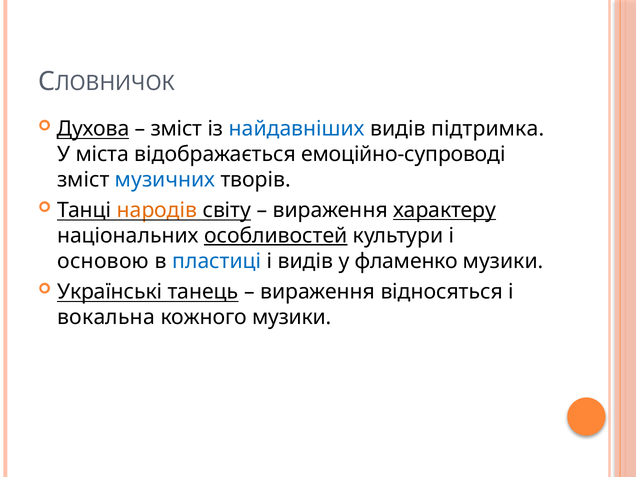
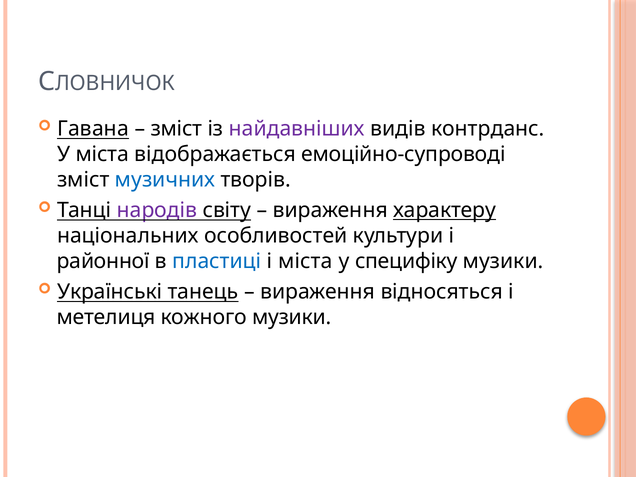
Духова: Духова -> Гавана
найдавніших colour: blue -> purple
підтримка: підтримка -> контрданс
народів colour: orange -> purple
особливостей underline: present -> none
основою: основою -> районної
і видів: видів -> міста
фламенко: фламенко -> специфіку
вокальна: вокальна -> метелиця
